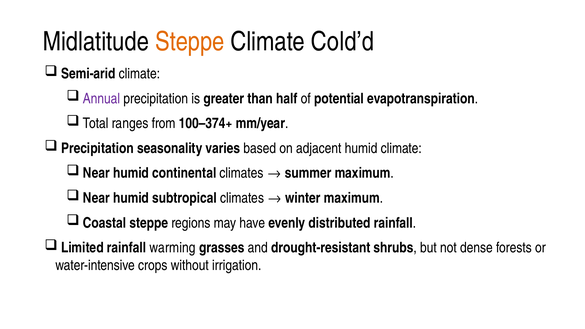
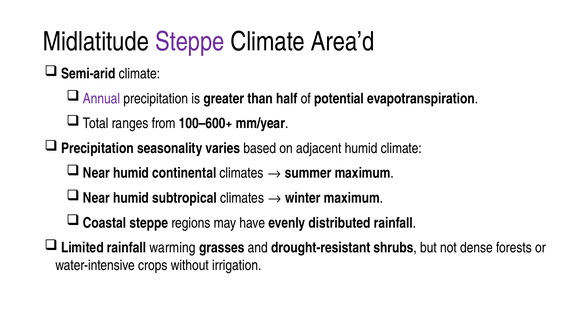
Steppe at (190, 42) colour: orange -> purple
Cold’d: Cold’d -> Area’d
100–374+: 100–374+ -> 100–600+
